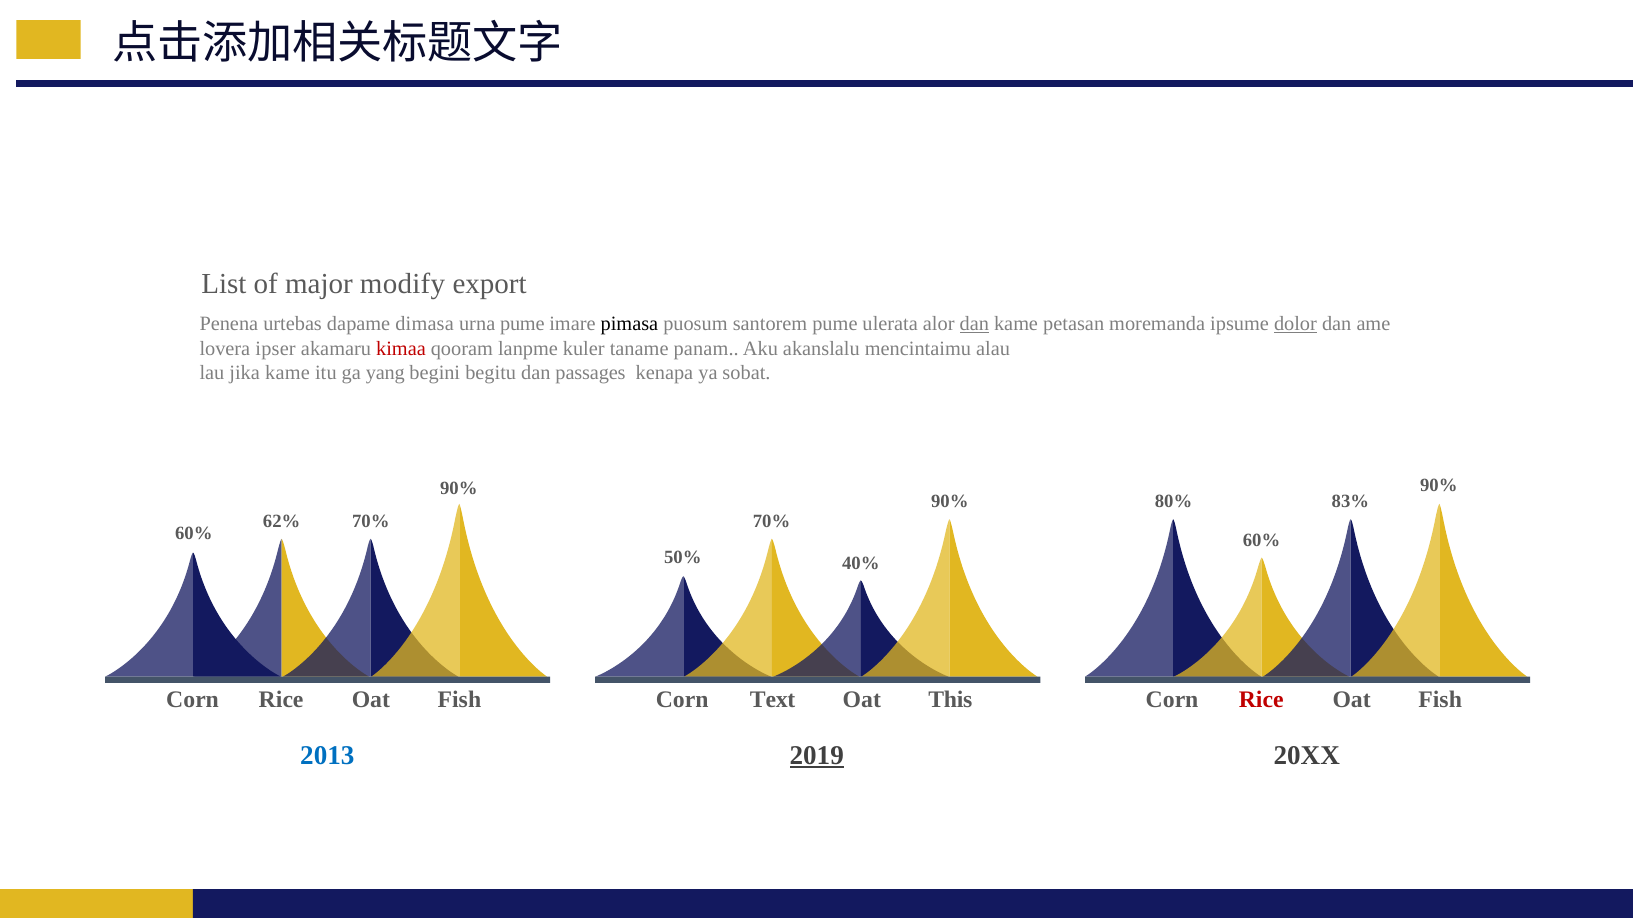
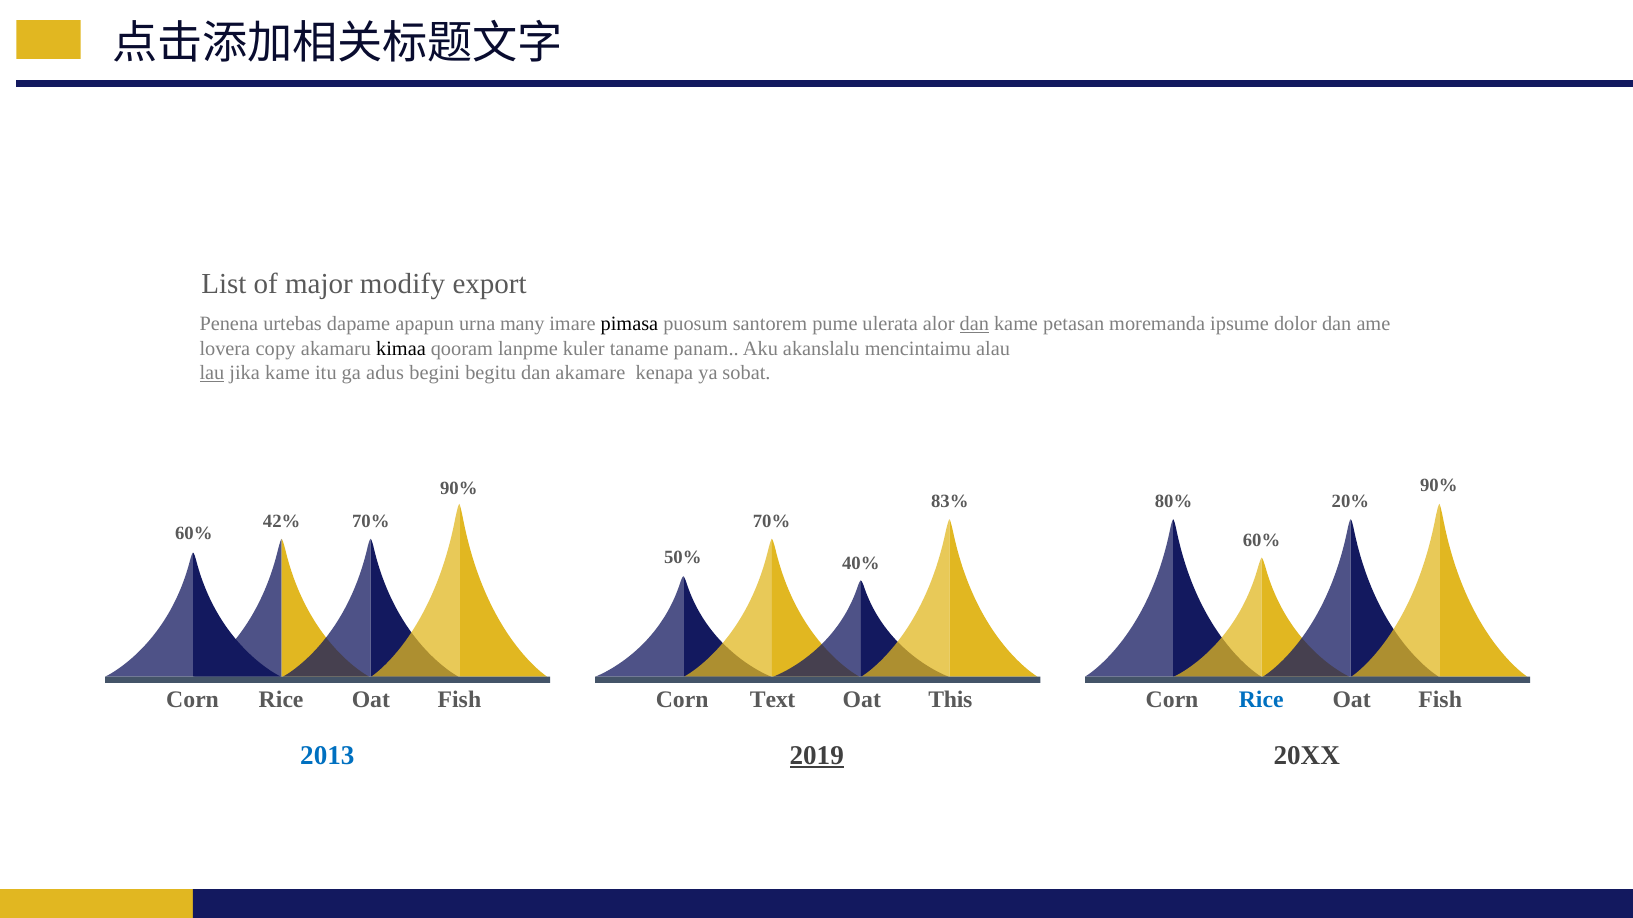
dimasa: dimasa -> apapun
urna pume: pume -> many
dolor underline: present -> none
ipser: ipser -> copy
kimaa colour: red -> black
lau underline: none -> present
yang: yang -> adus
passages: passages -> akamare
90% at (950, 501): 90% -> 83%
83%: 83% -> 20%
62%: 62% -> 42%
Rice at (1261, 700) colour: red -> blue
